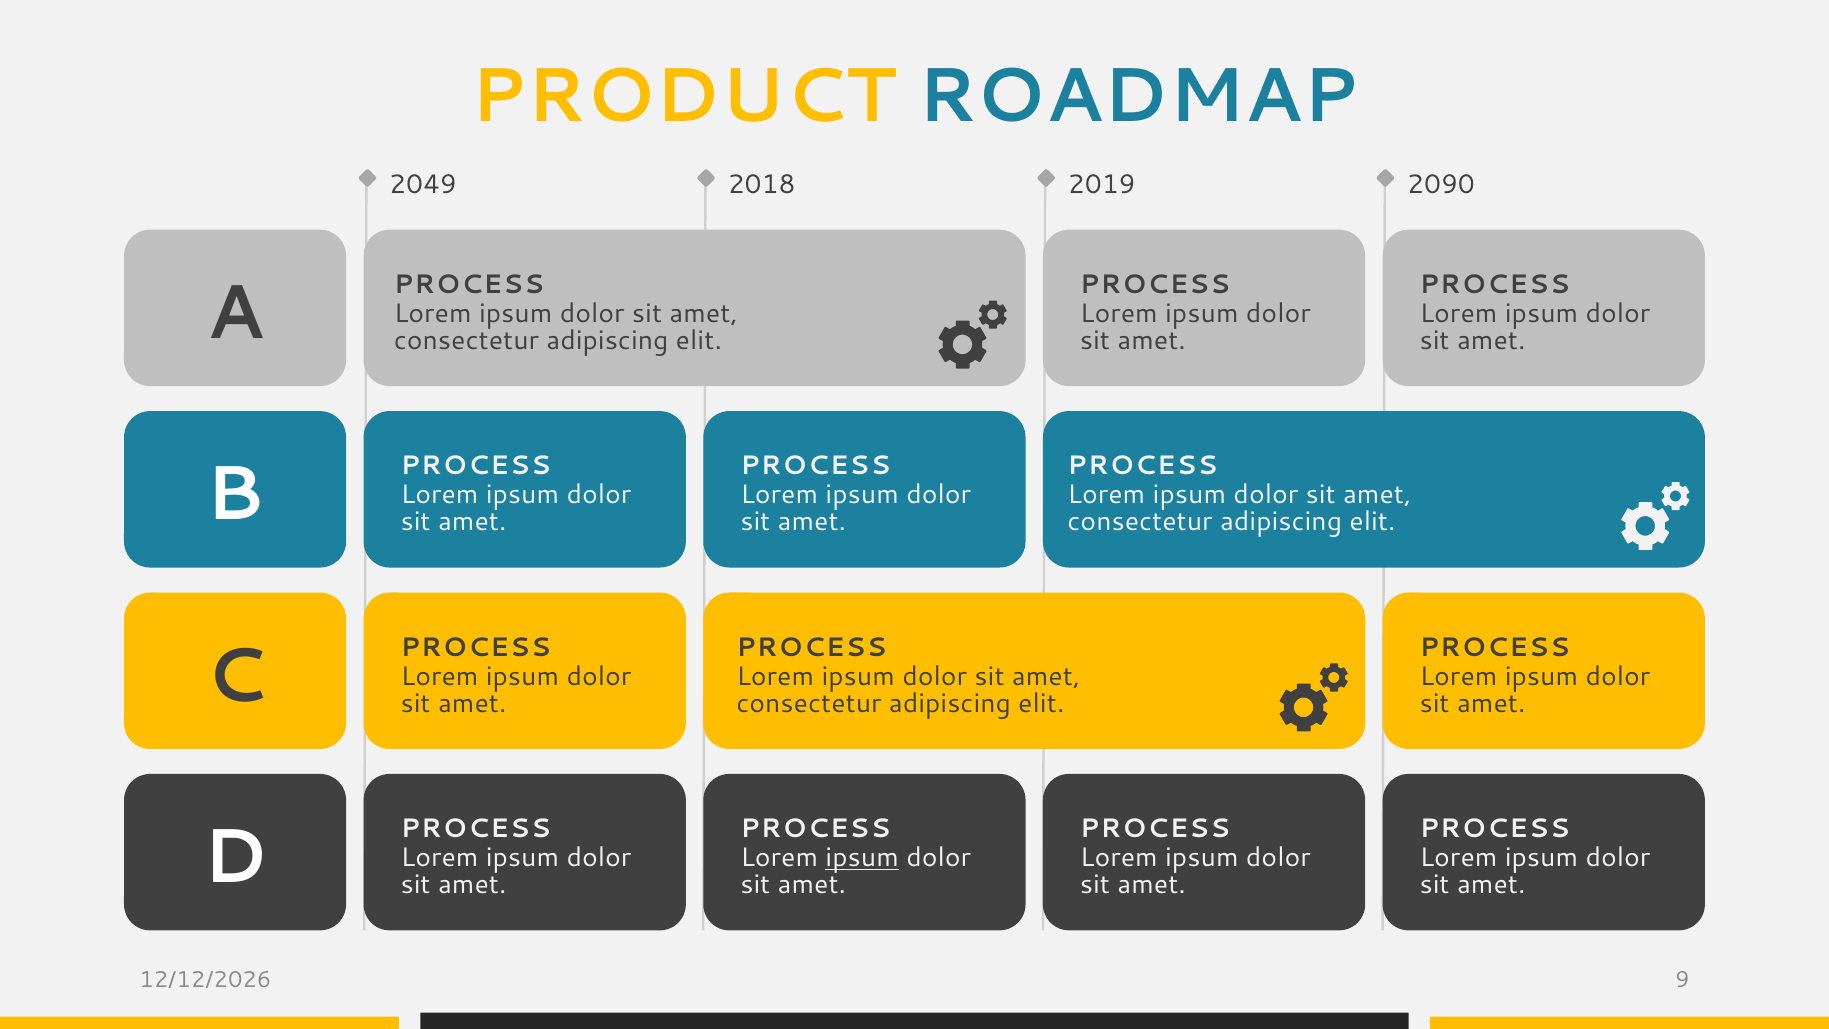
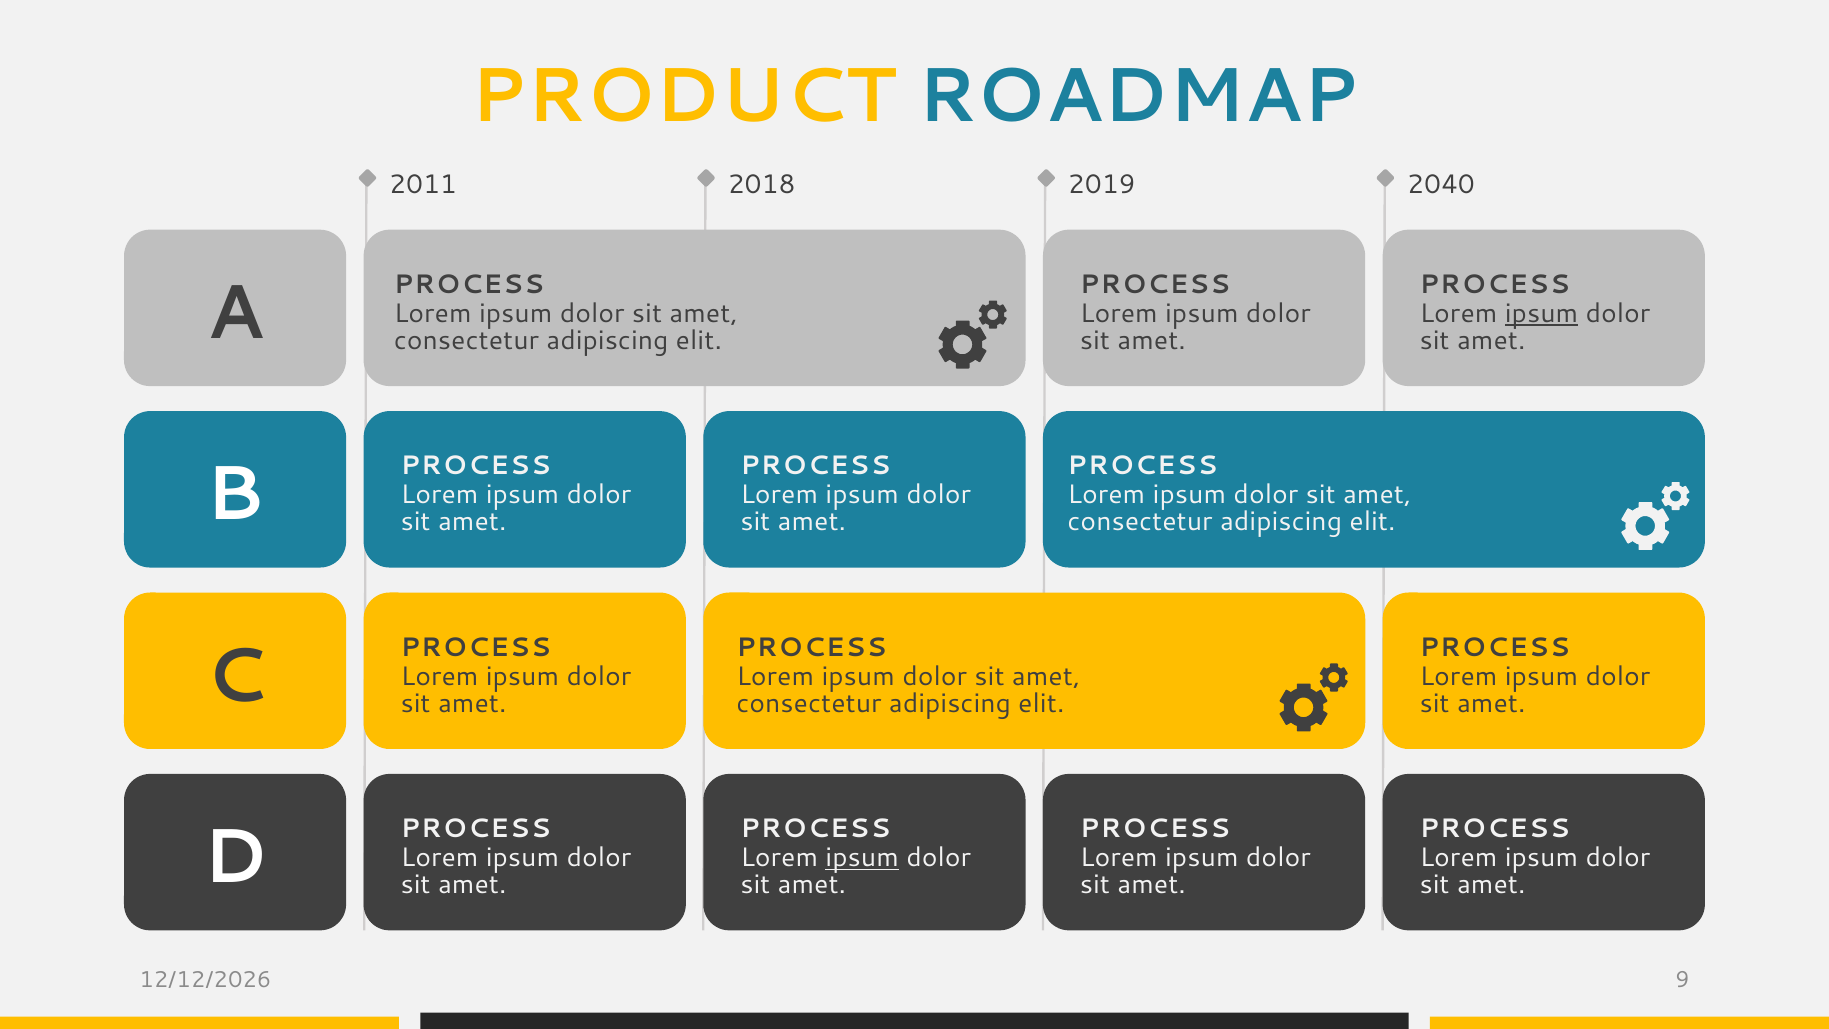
2049: 2049 -> 2011
2090: 2090 -> 2040
ipsum at (1542, 314) underline: none -> present
